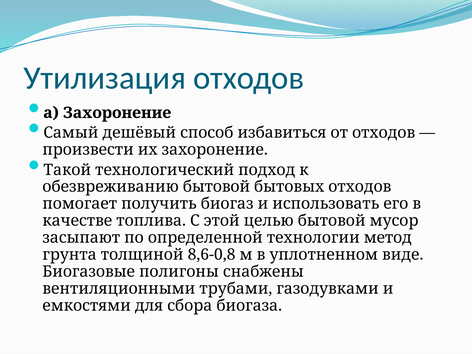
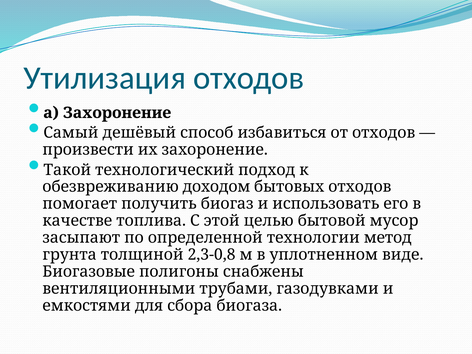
обезвреживанию бытовой: бытовой -> доходом
8,6-0,8: 8,6-0,8 -> 2,3-0,8
